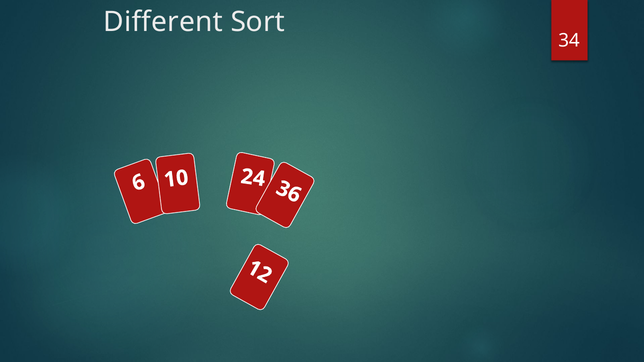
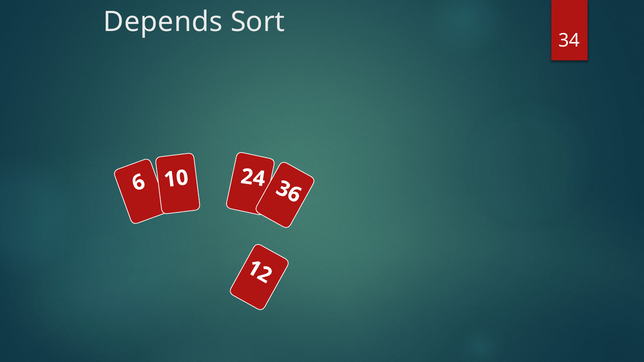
Different: Different -> Depends
